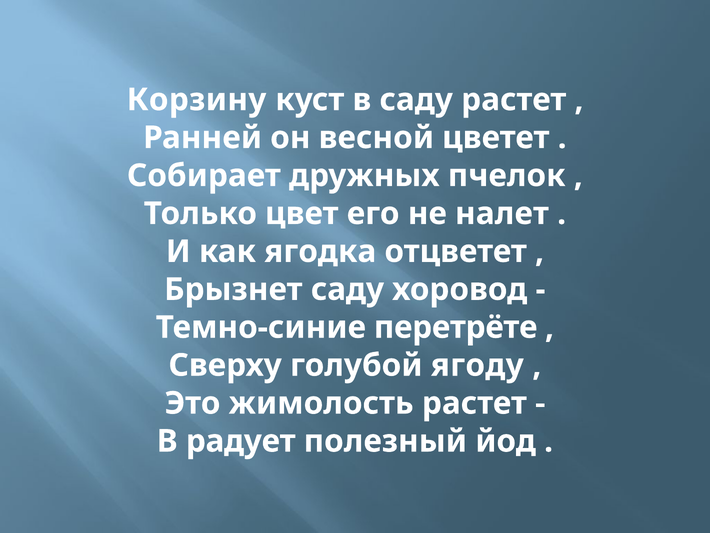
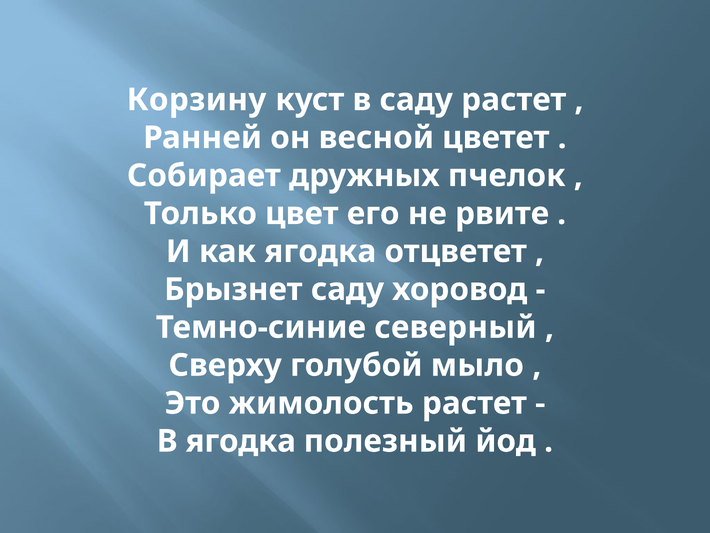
налет: налет -> рвите
перетрёте: перетрёте -> северный
ягоду: ягоду -> мыло
В радует: радует -> ягодка
